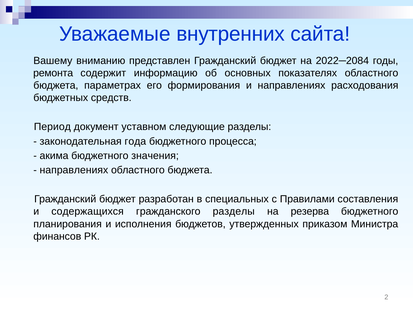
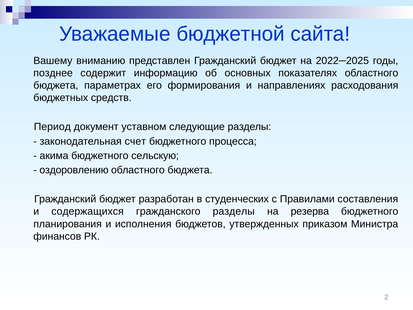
внутренних: внутренних -> бюджетной
2022─2084: 2022─2084 -> 2022─2025
ремонта: ремонта -> позднее
года: года -> счет
значения: значения -> сельскую
направлениях at (74, 170): направлениях -> оздоровлению
специальных: специальных -> студенческих
